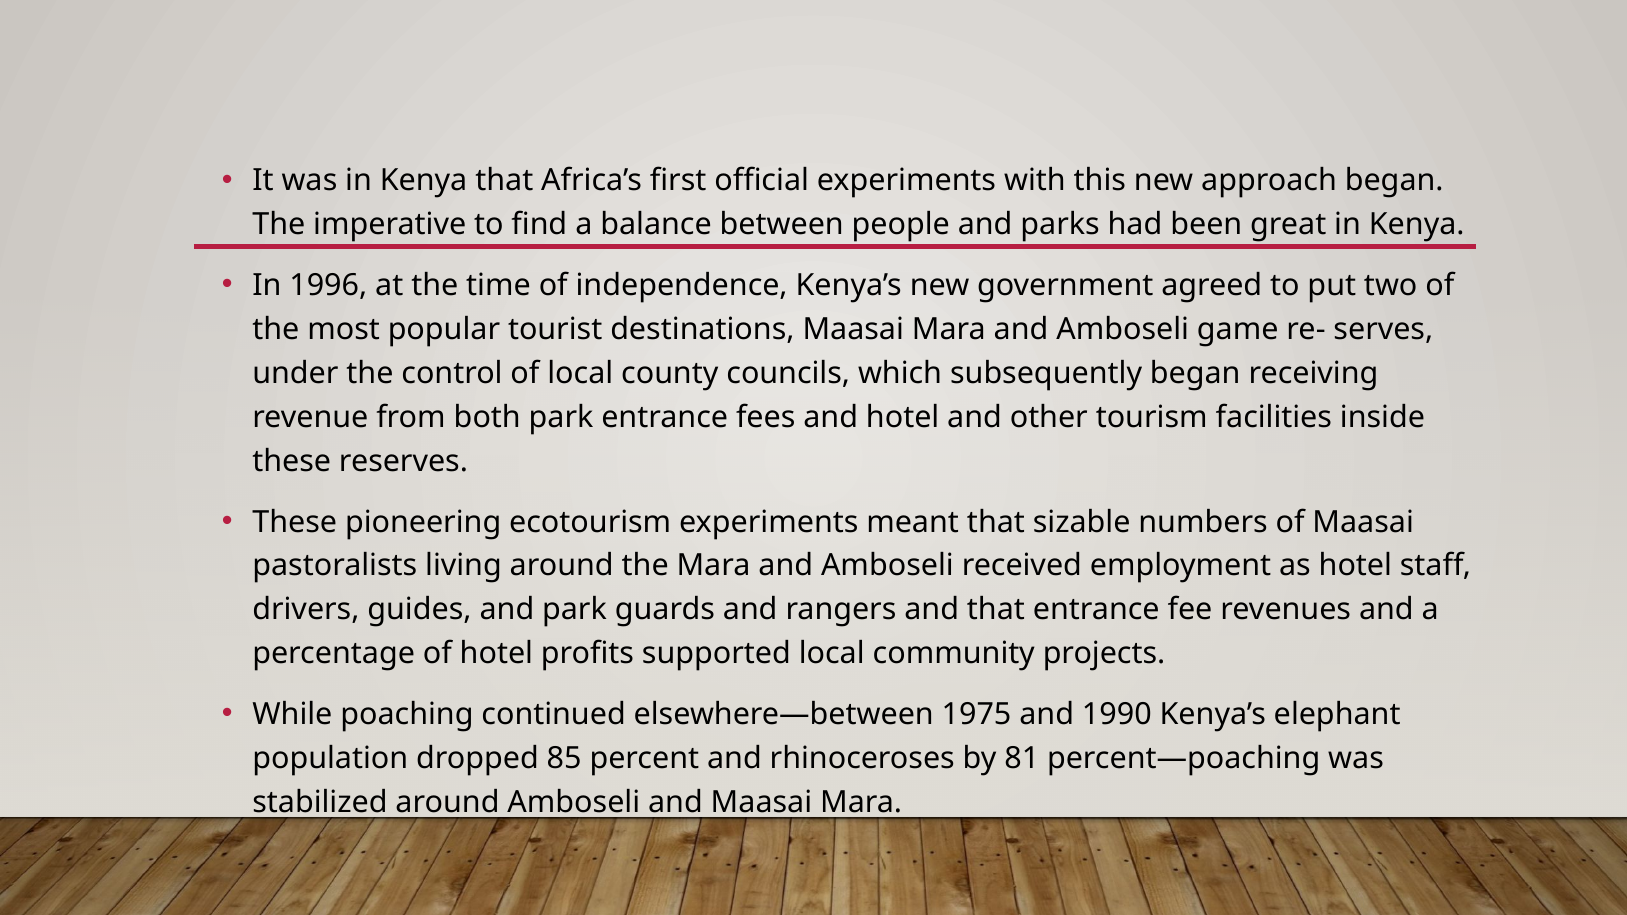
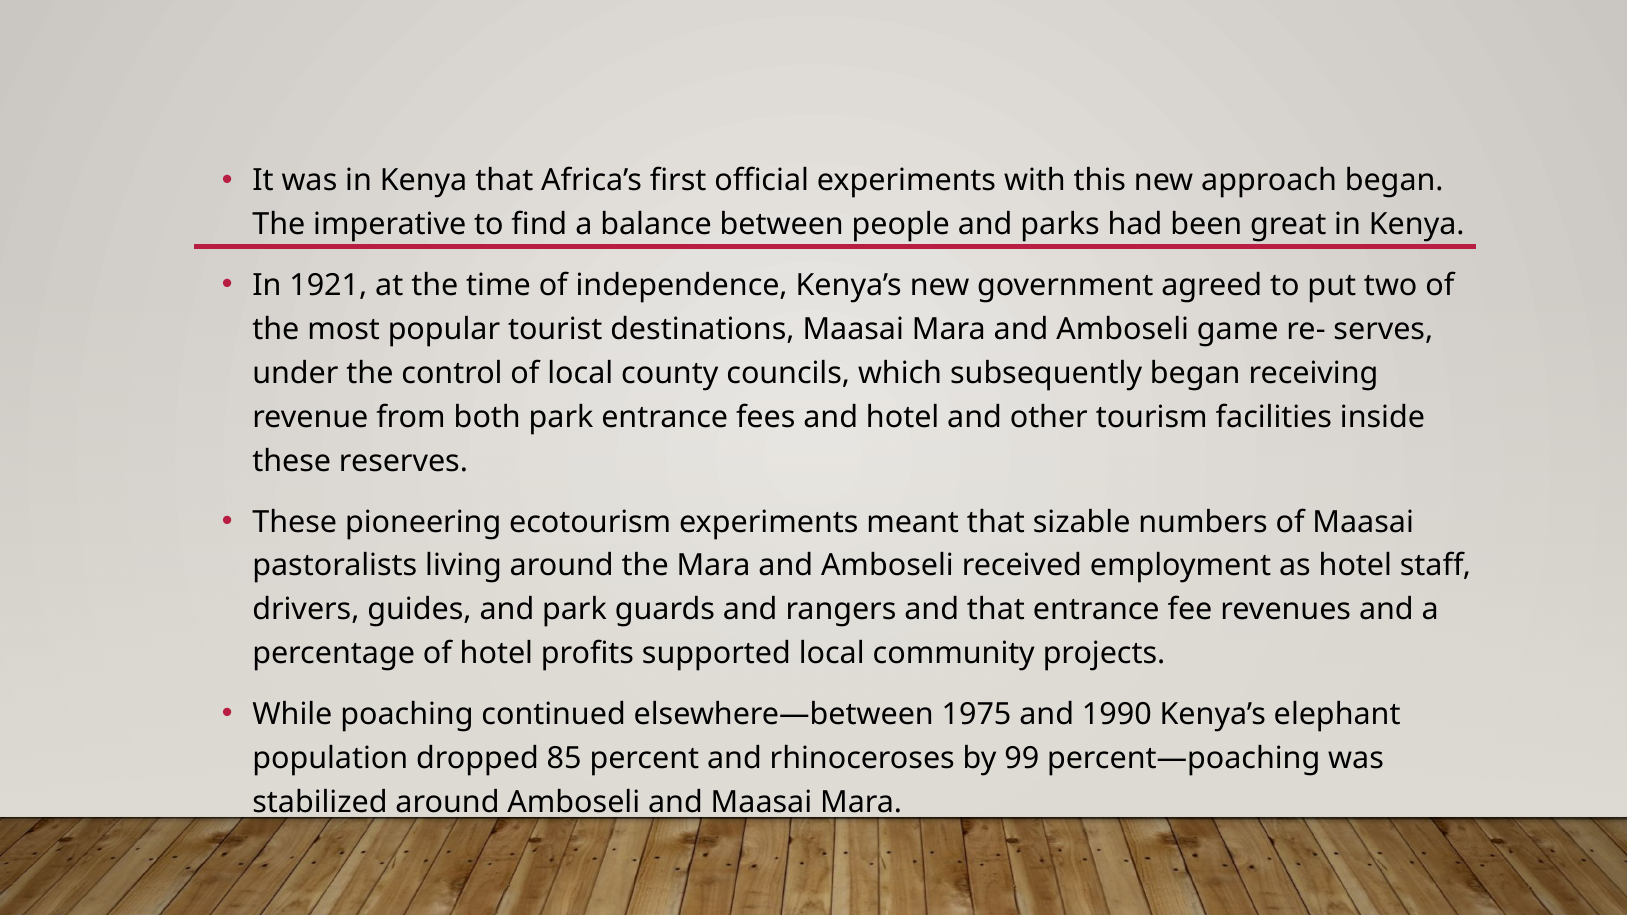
1996: 1996 -> 1921
81: 81 -> 99
